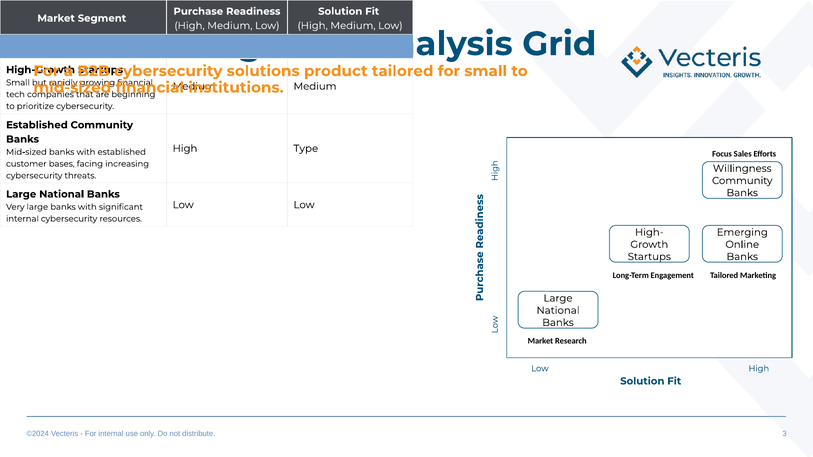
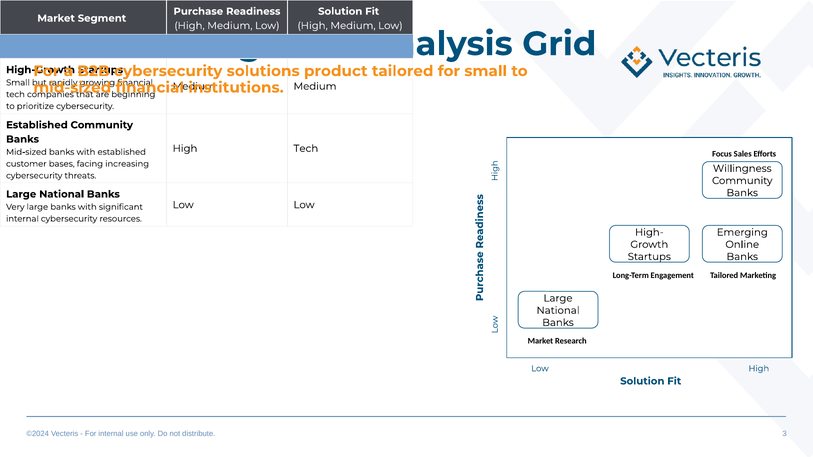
High Type: Type -> Tech
